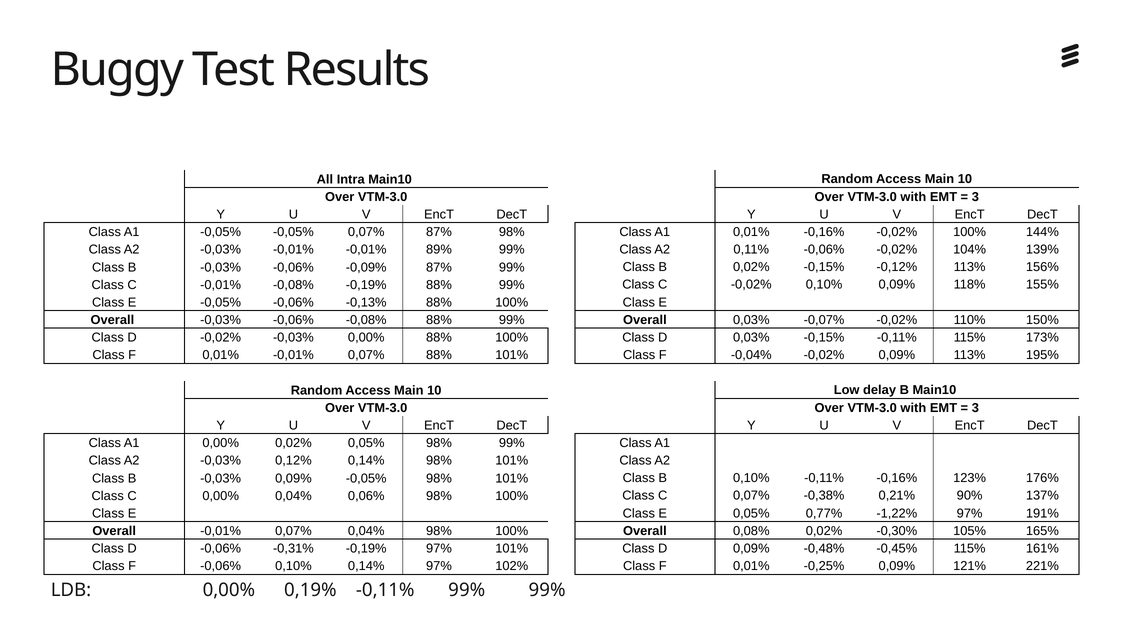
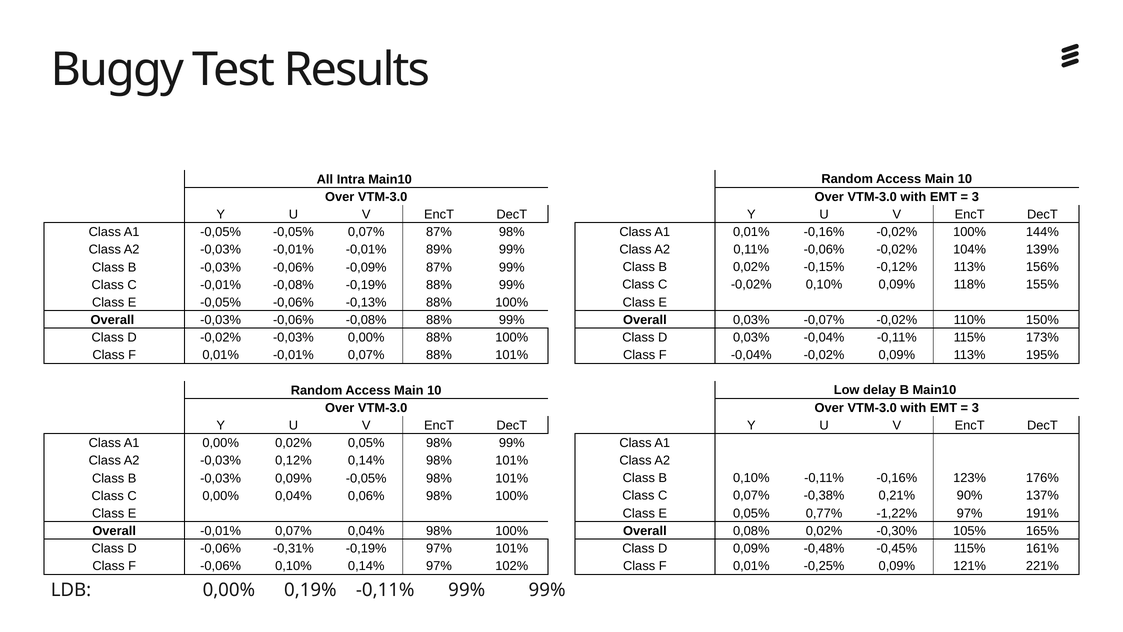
0,03% -0,15%: -0,15% -> -0,04%
